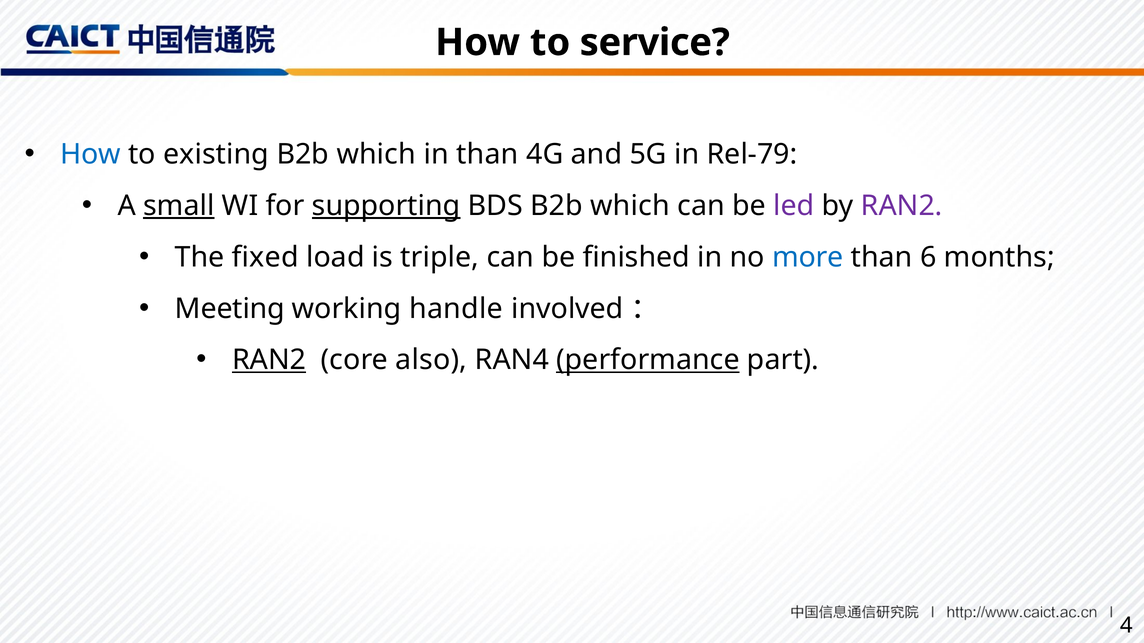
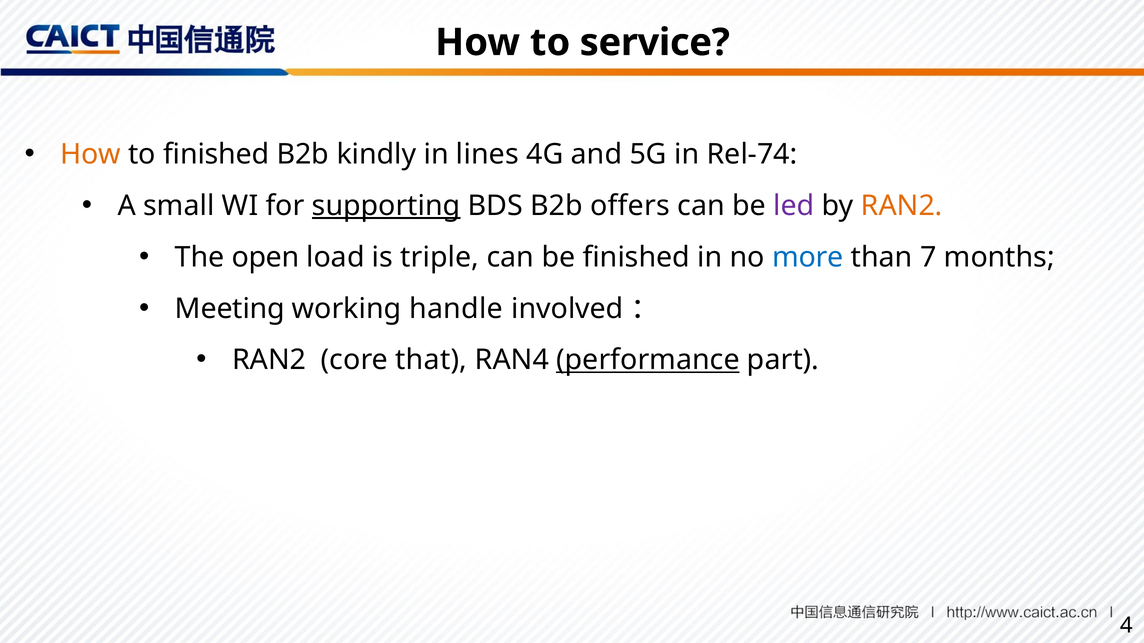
How at (91, 154) colour: blue -> orange
to existing: existing -> finished
which at (376, 154): which -> kindly
in than: than -> lines
Rel-79: Rel-79 -> Rel-74
small underline: present -> none
BDS B2b which: which -> offers
RAN2 at (902, 206) colour: purple -> orange
fixed: fixed -> open
6: 6 -> 7
RAN2 at (269, 360) underline: present -> none
also: also -> that
